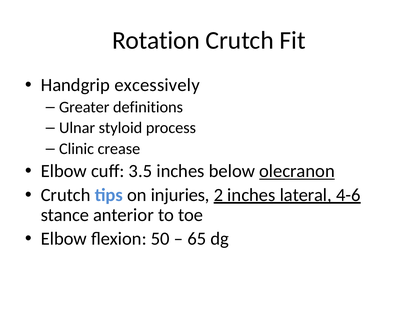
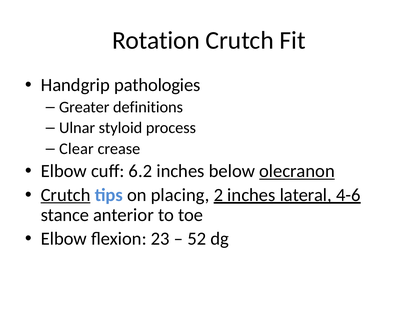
excessively: excessively -> pathologies
Clinic: Clinic -> Clear
3.5: 3.5 -> 6.2
Crutch at (66, 195) underline: none -> present
injuries: injuries -> placing
50: 50 -> 23
65: 65 -> 52
